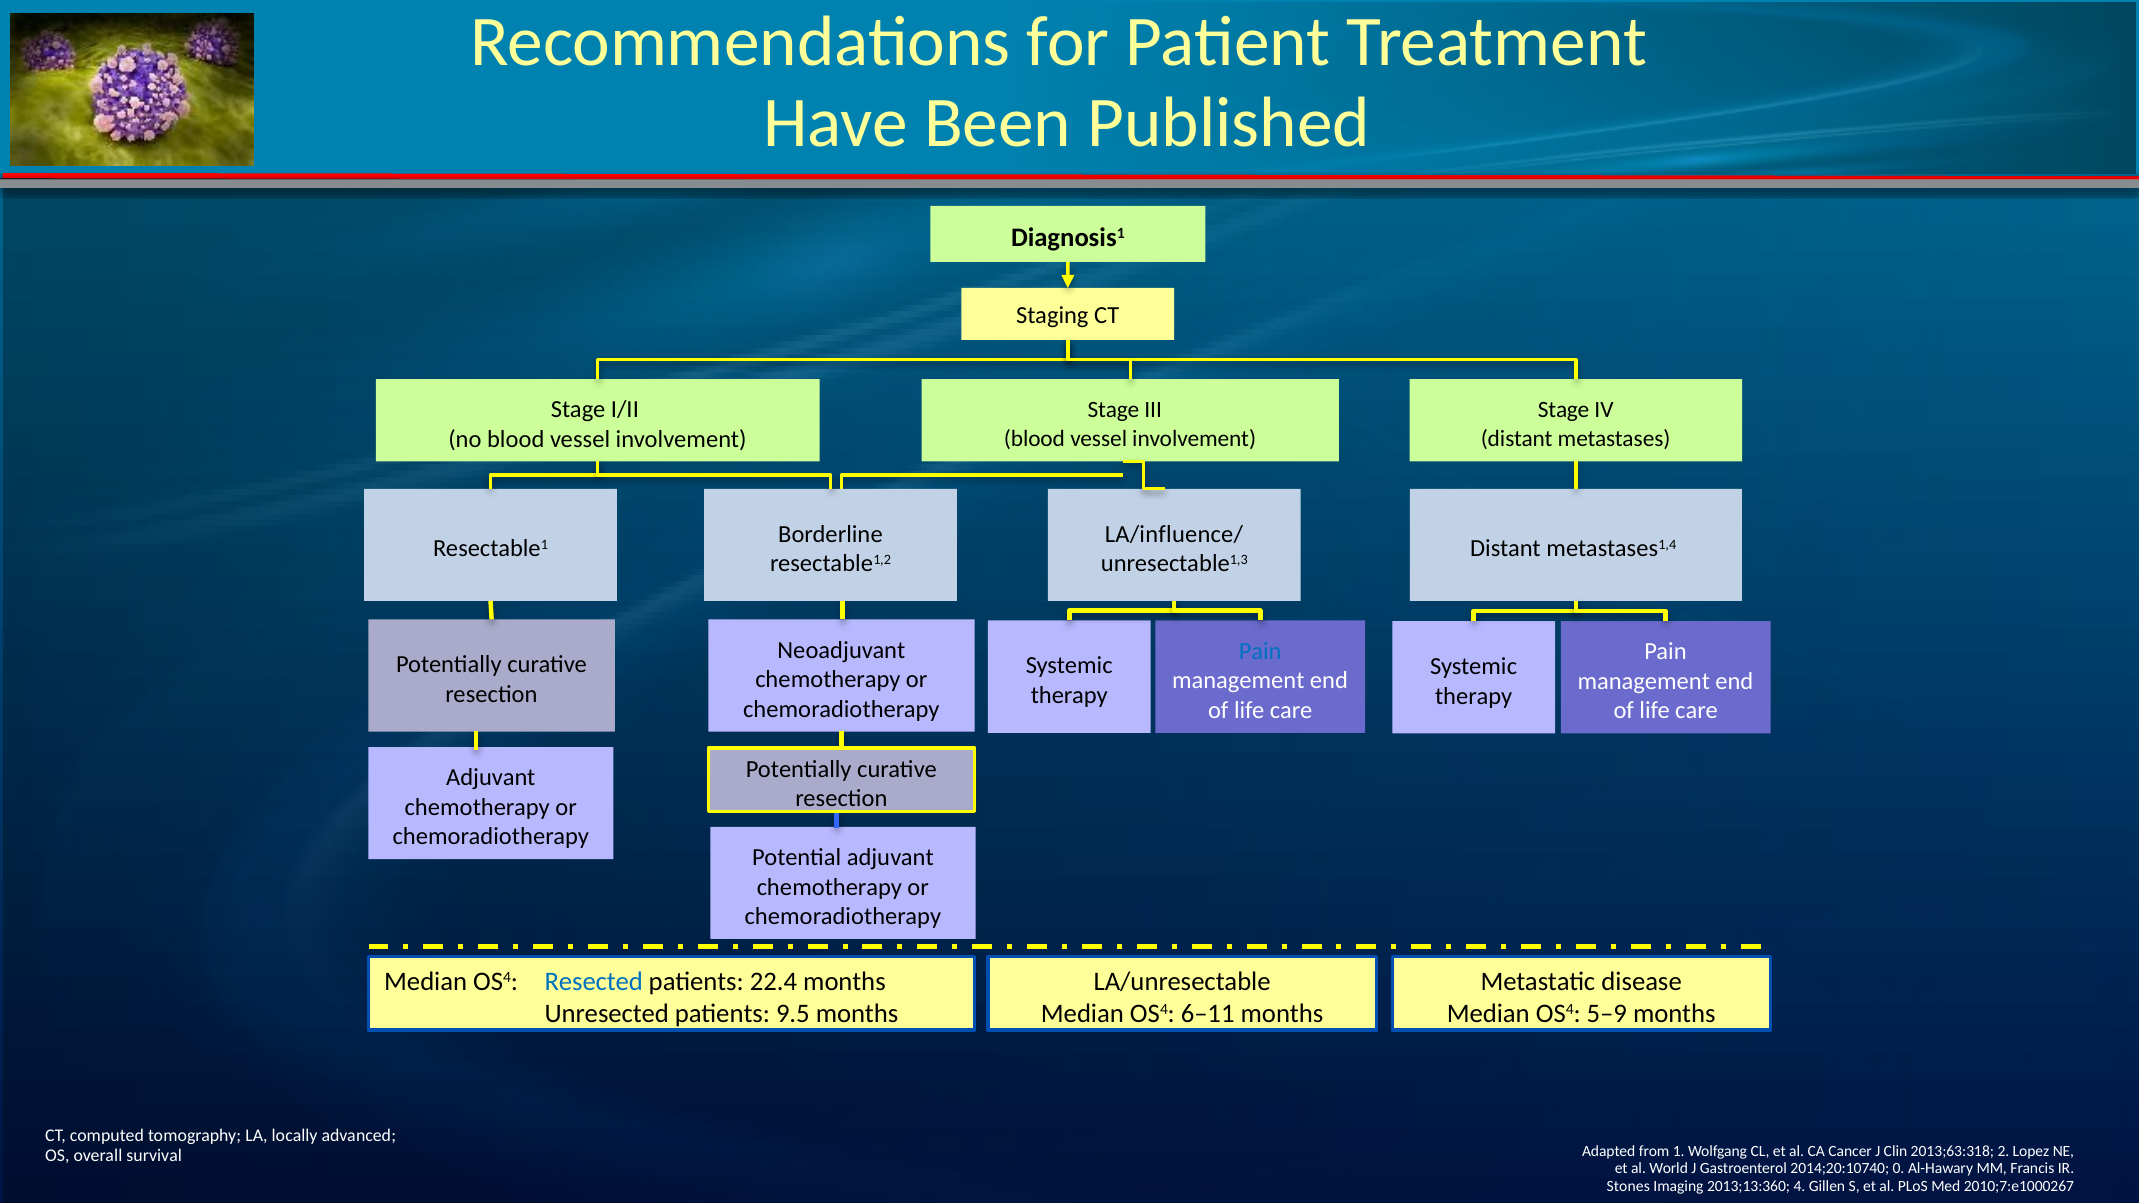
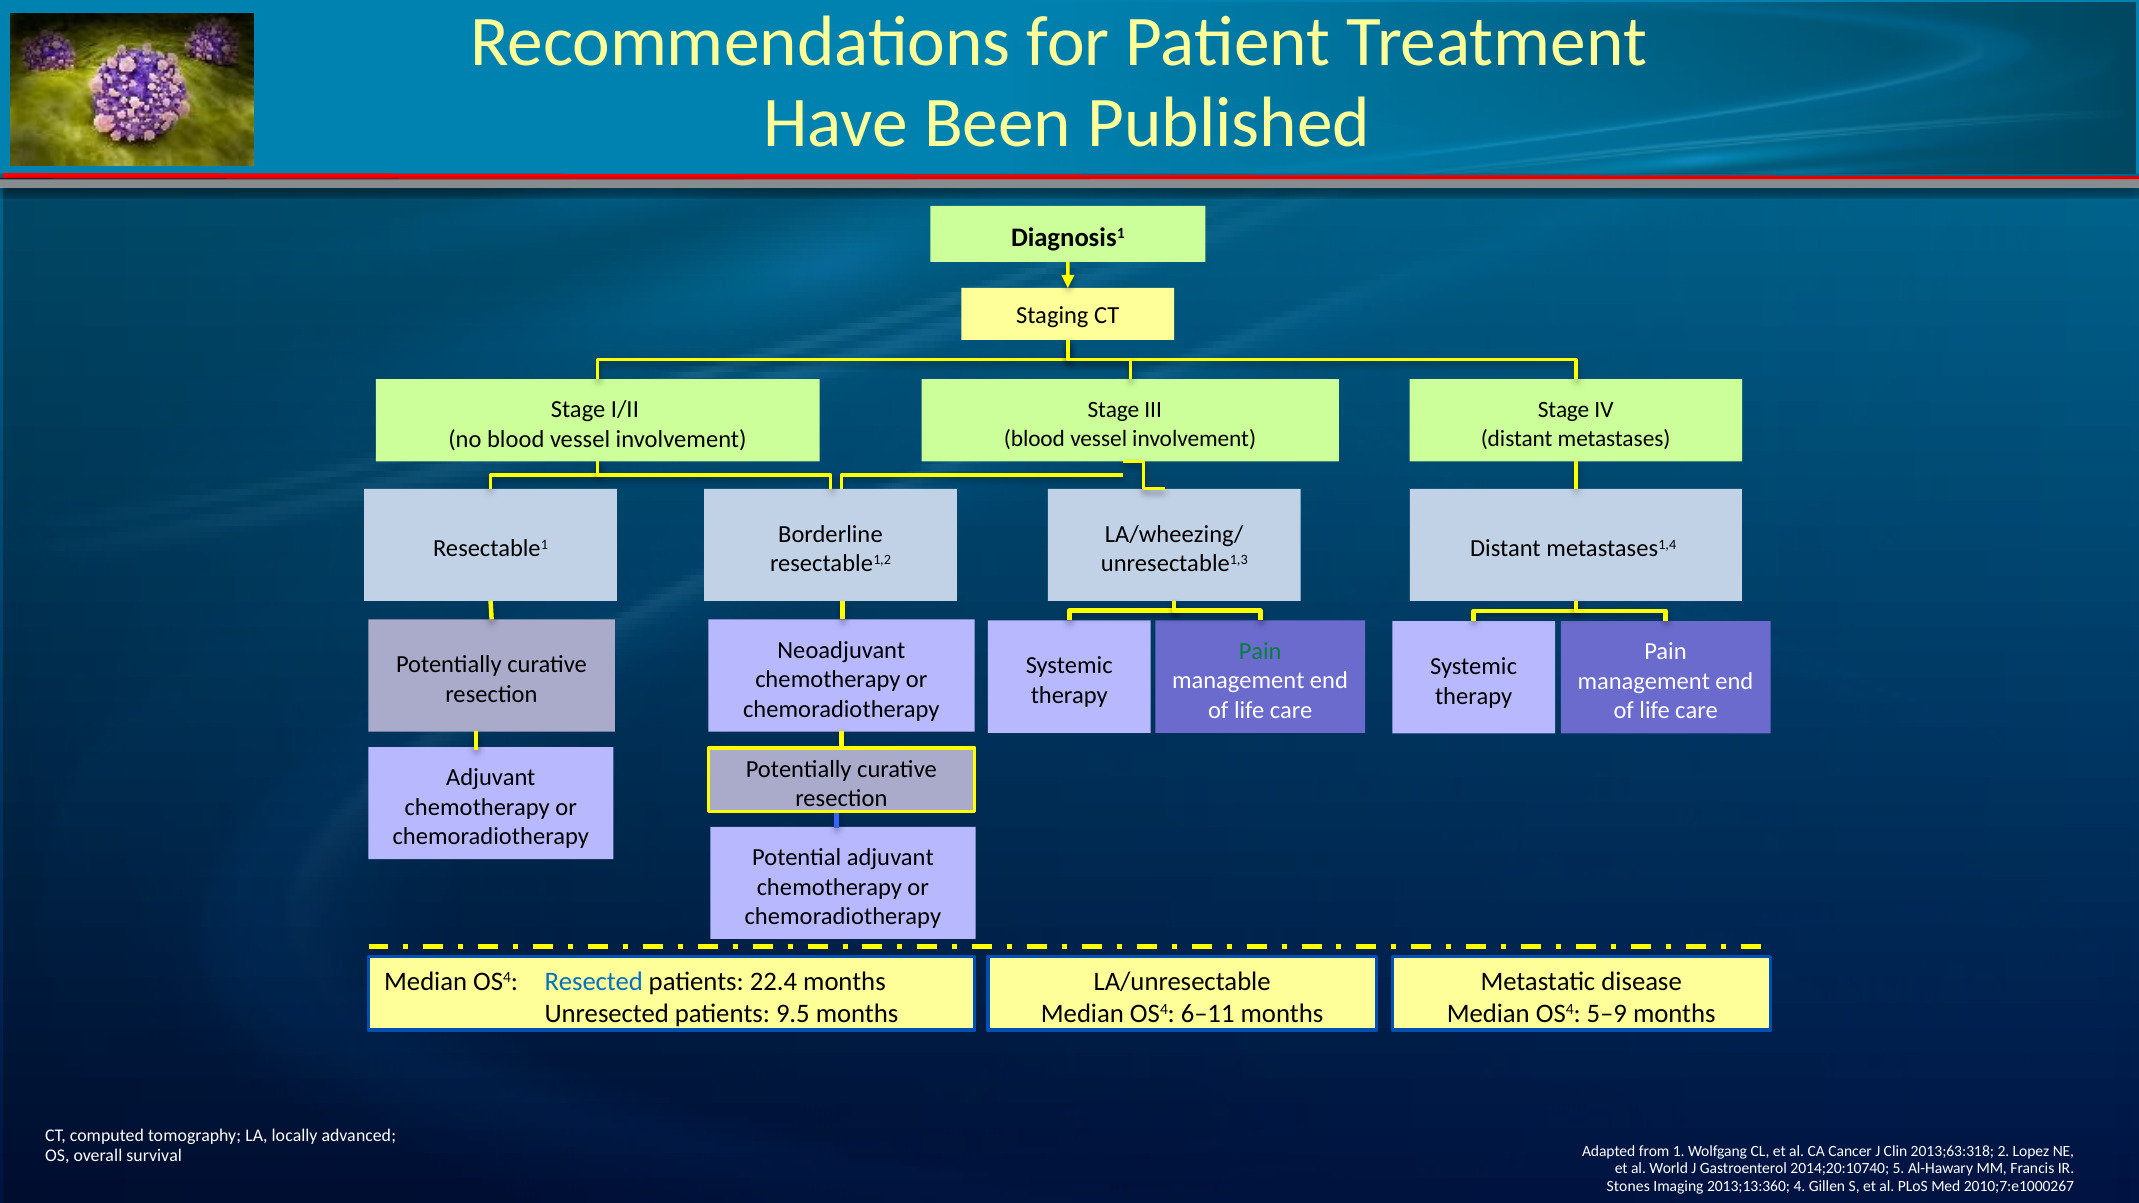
LA/influence/: LA/influence/ -> LA/wheezing/
Pain at (1260, 651) colour: blue -> green
0: 0 -> 5
